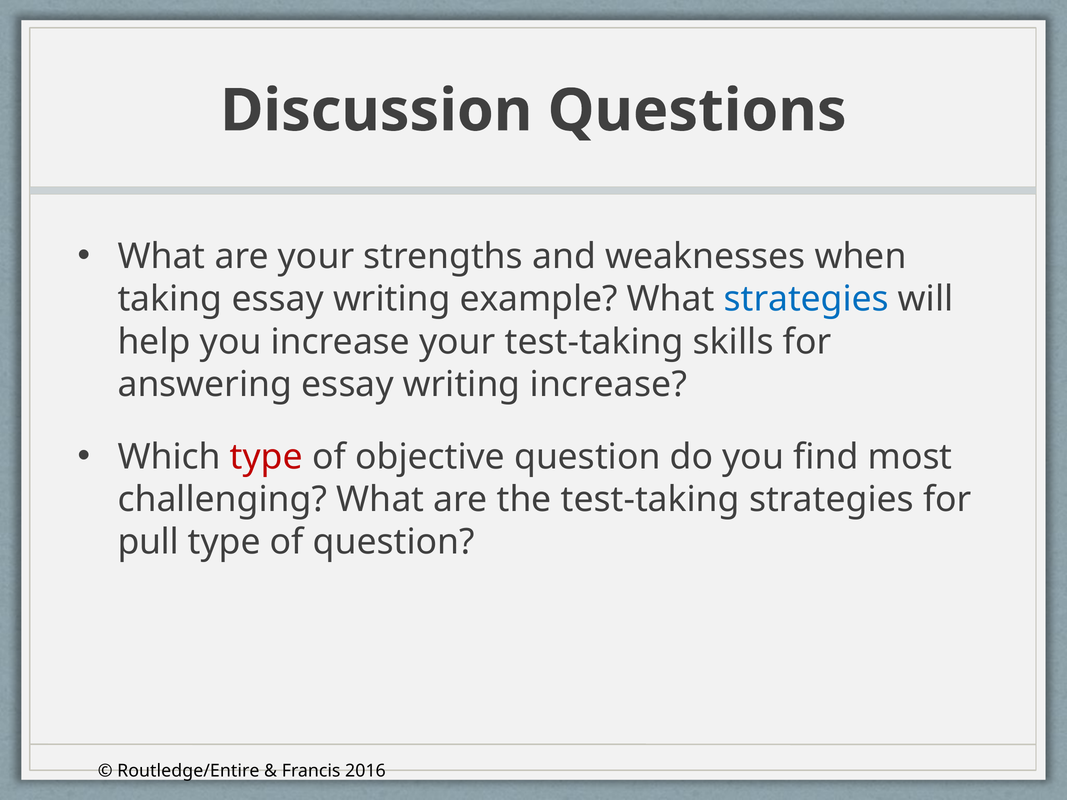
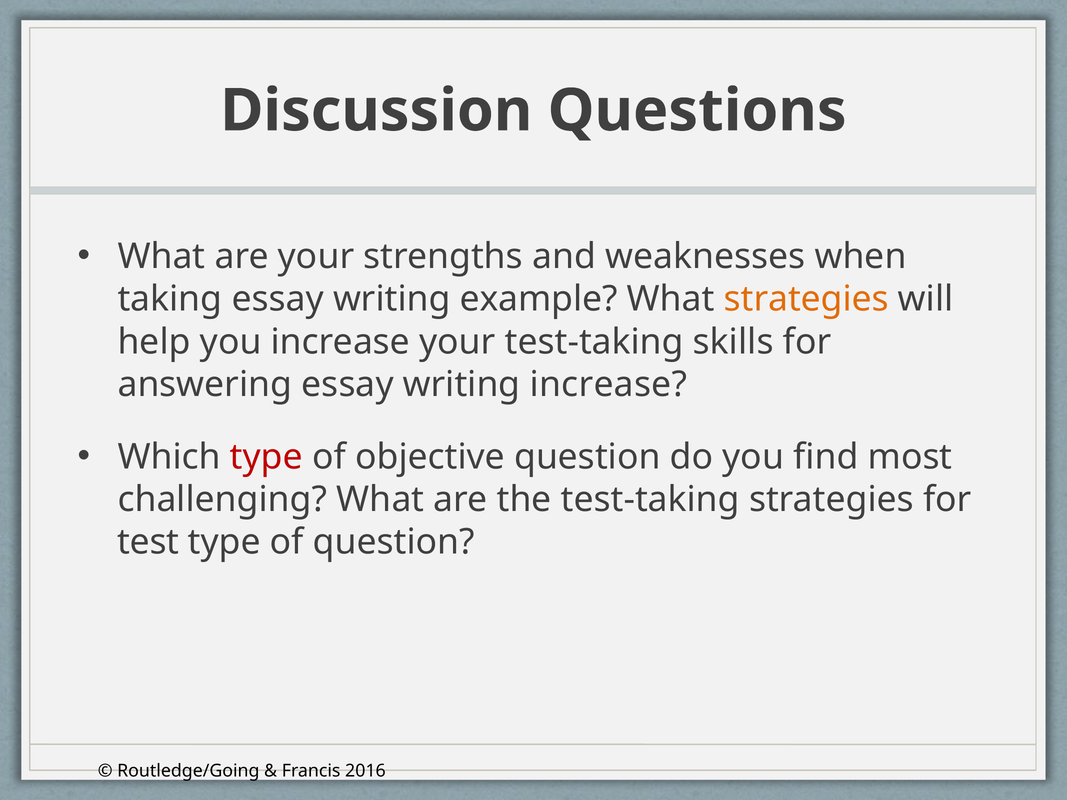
strategies at (806, 299) colour: blue -> orange
pull: pull -> test
Routledge/Entire: Routledge/Entire -> Routledge/Going
